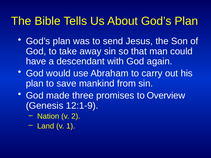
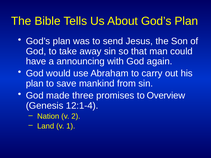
descendant: descendant -> announcing
12:1-9: 12:1-9 -> 12:1-4
